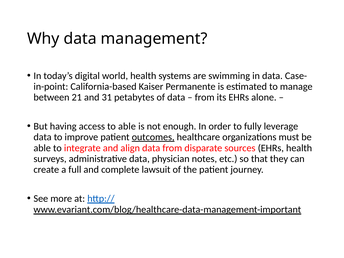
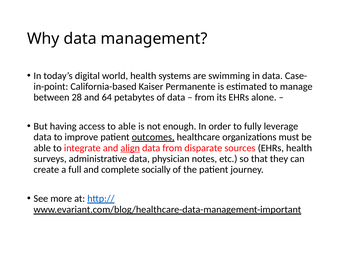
21: 21 -> 28
31: 31 -> 64
align underline: none -> present
lawsuit: lawsuit -> socially
